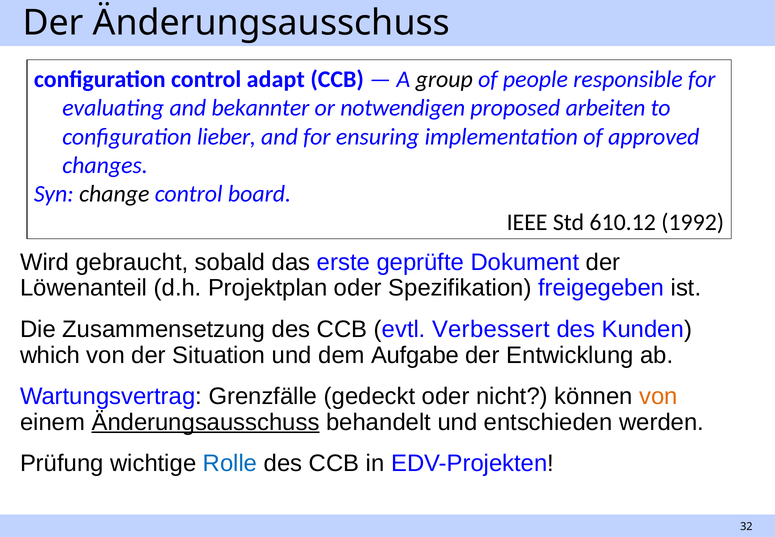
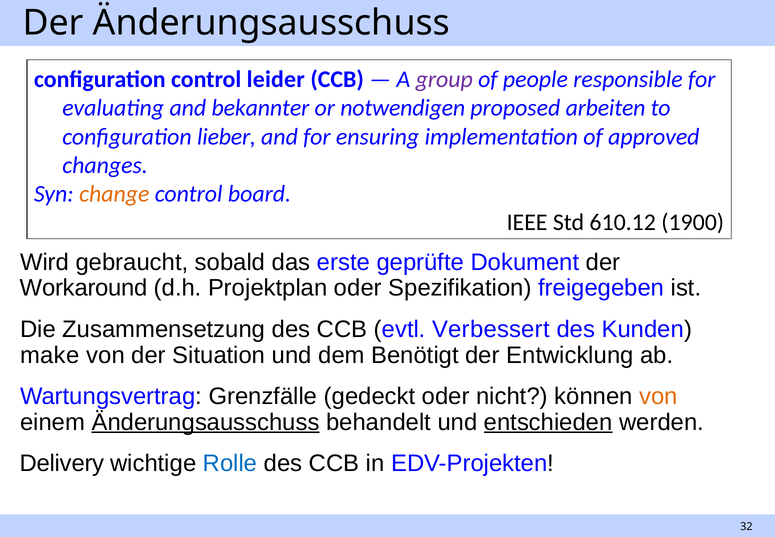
adapt: adapt -> leider
group colour: black -> purple
change colour: black -> orange
1992: 1992 -> 1900
Löwenanteil: Löwenanteil -> Workaround
which: which -> make
Aufgabe: Aufgabe -> Benötigt
entschieden underline: none -> present
Prüfung: Prüfung -> Delivery
